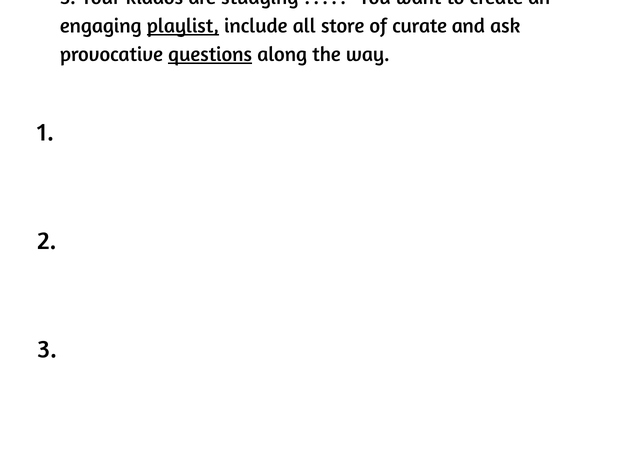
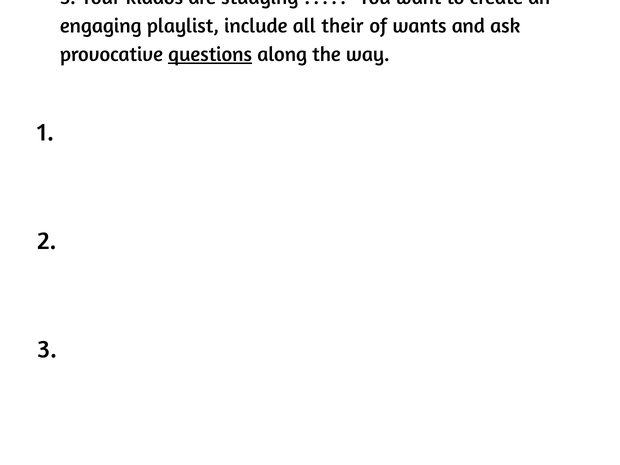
playlist underline: present -> none
store: store -> their
curate: curate -> wants
